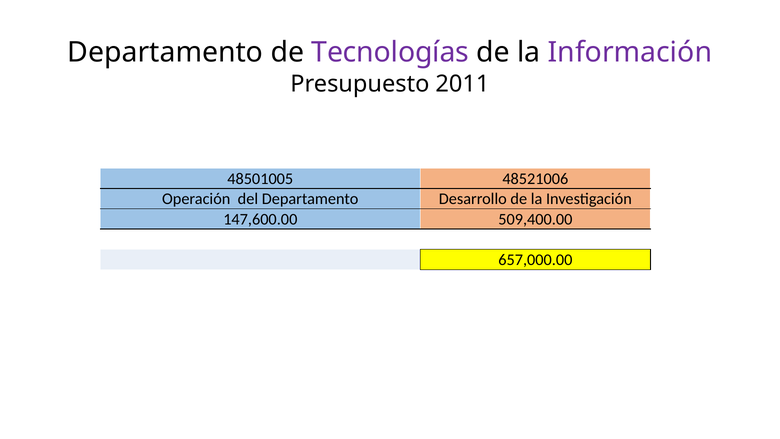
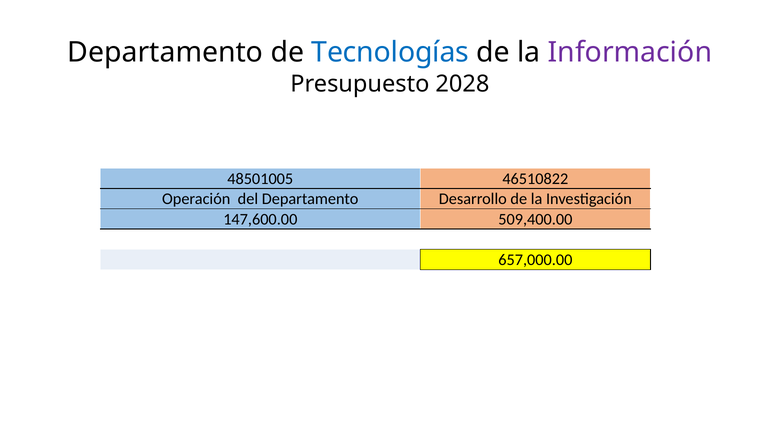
Tecnologías colour: purple -> blue
2011: 2011 -> 2028
48521006: 48521006 -> 46510822
